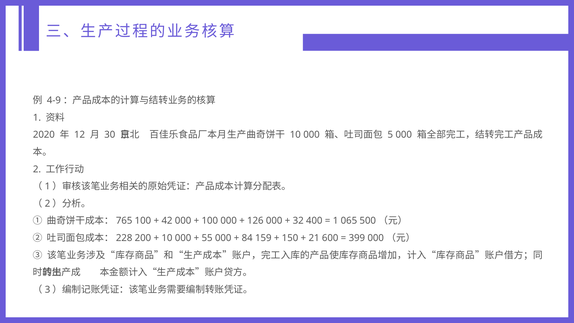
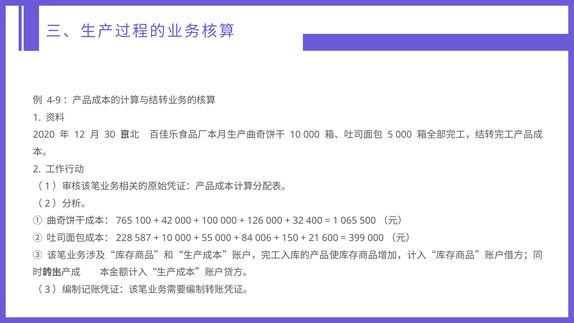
200: 200 -> 587
159: 159 -> 006
